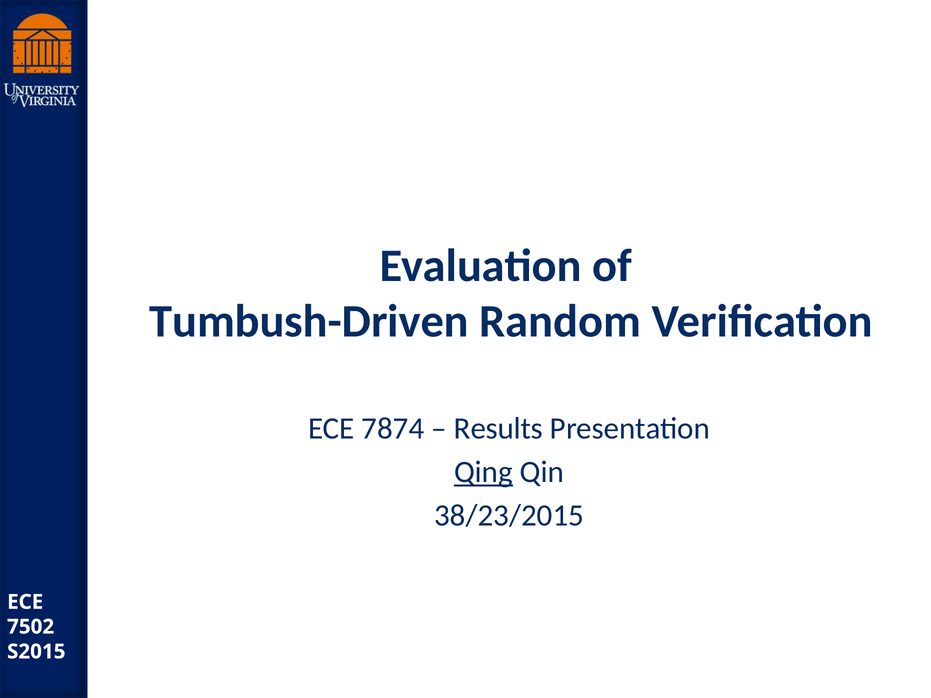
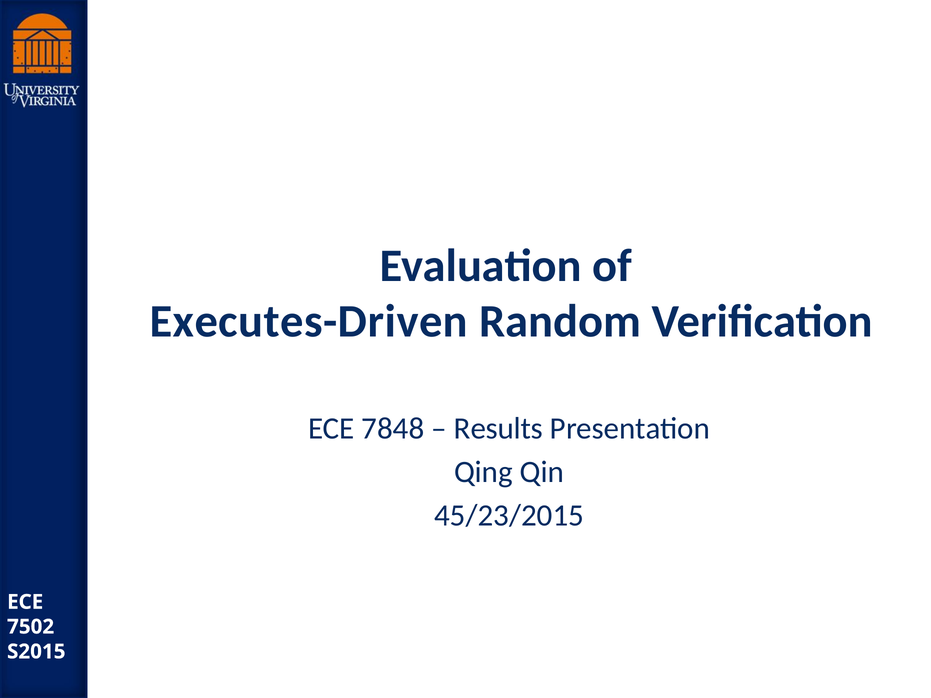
Tumbush-Driven: Tumbush-Driven -> Executes-Driven
7874: 7874 -> 7848
Qing underline: present -> none
38/23/2015: 38/23/2015 -> 45/23/2015
